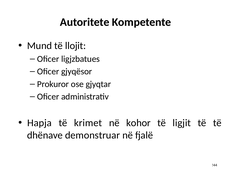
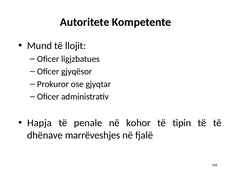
krimet: krimet -> penale
ligjit: ligjit -> tipin
demonstruar: demonstruar -> marrëveshjes
